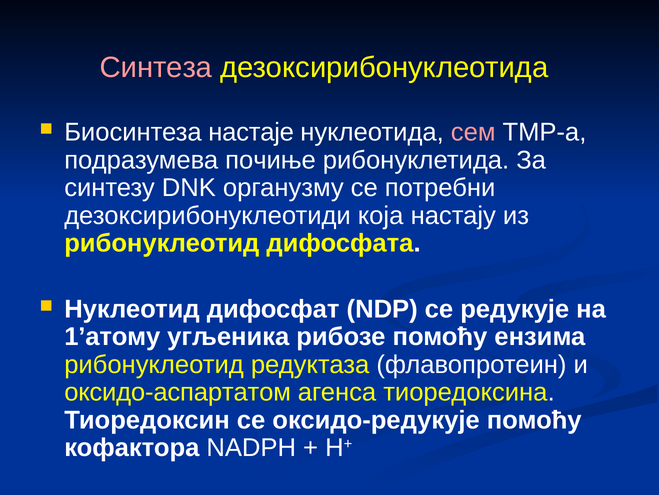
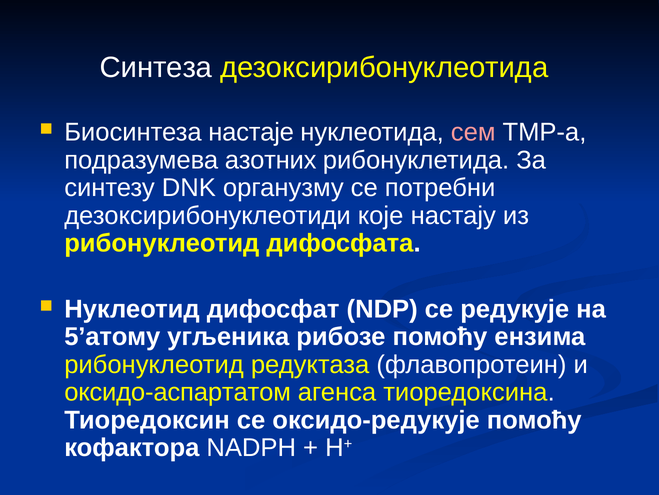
Синтеза colour: pink -> white
почиње: почиње -> азотних
која: која -> које
1’атому: 1’атому -> 5’атому
